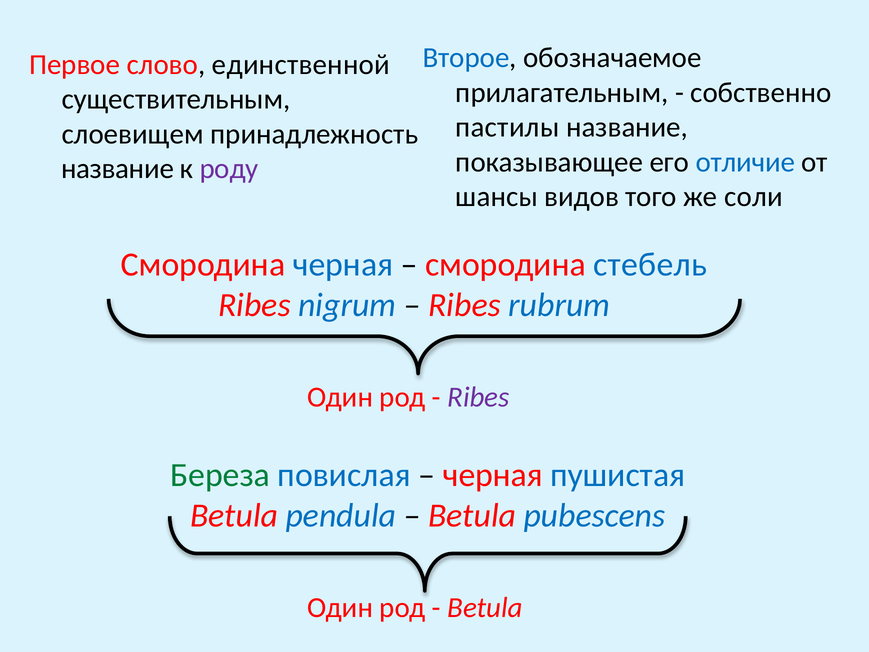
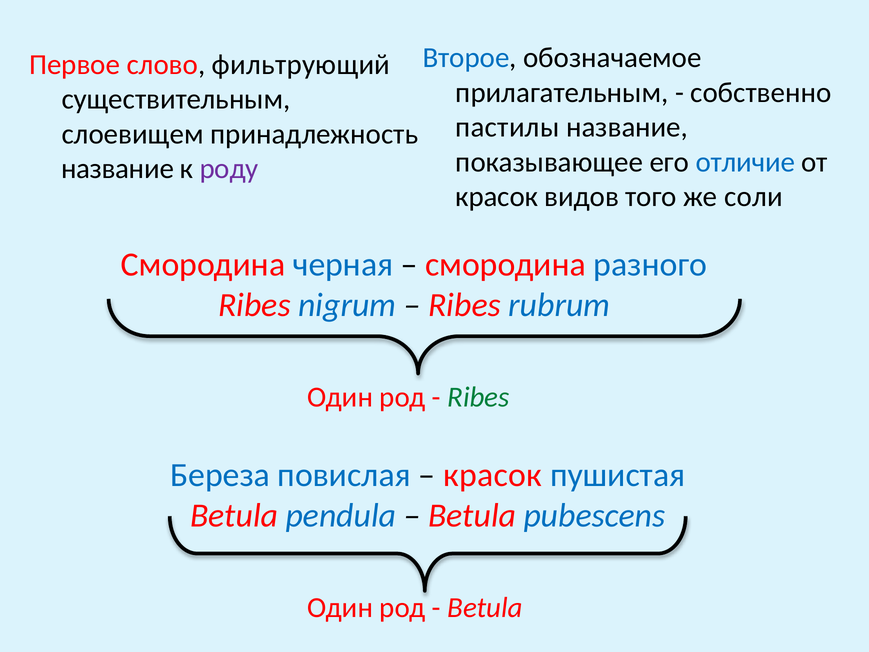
единственной: единственной -> фильтрующий
шансы at (497, 197): шансы -> красок
стебель: стебель -> разного
Ribes at (478, 397) colour: purple -> green
Береза colour: green -> blue
черная at (493, 475): черная -> красок
